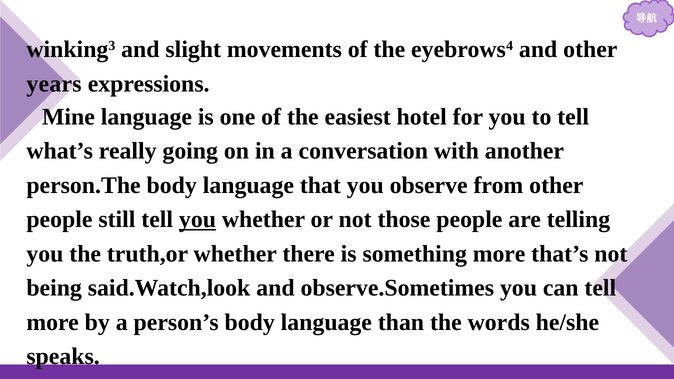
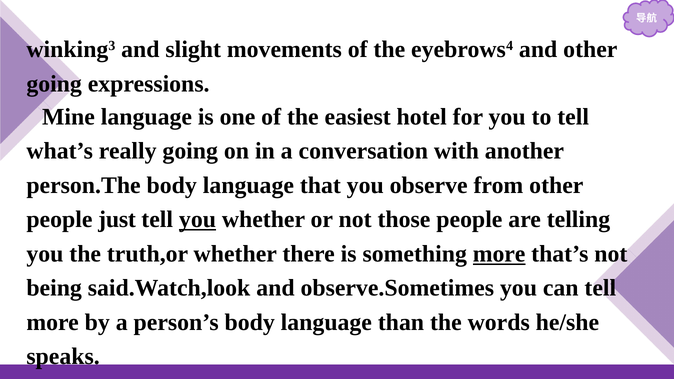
years at (54, 84): years -> going
still: still -> just
more at (499, 254) underline: none -> present
